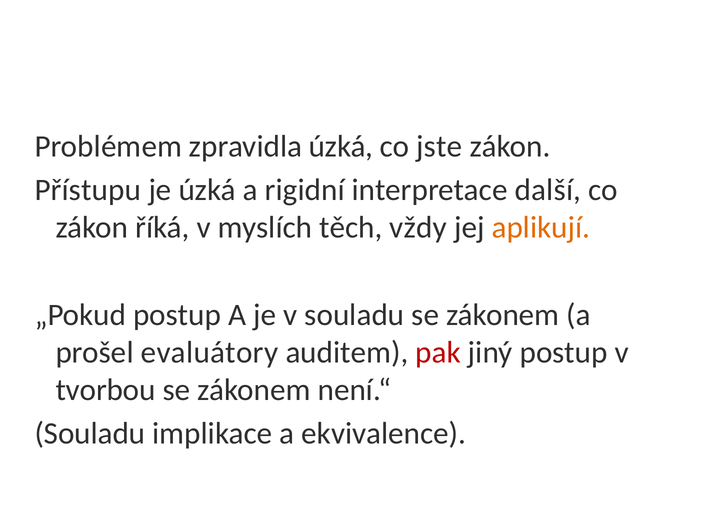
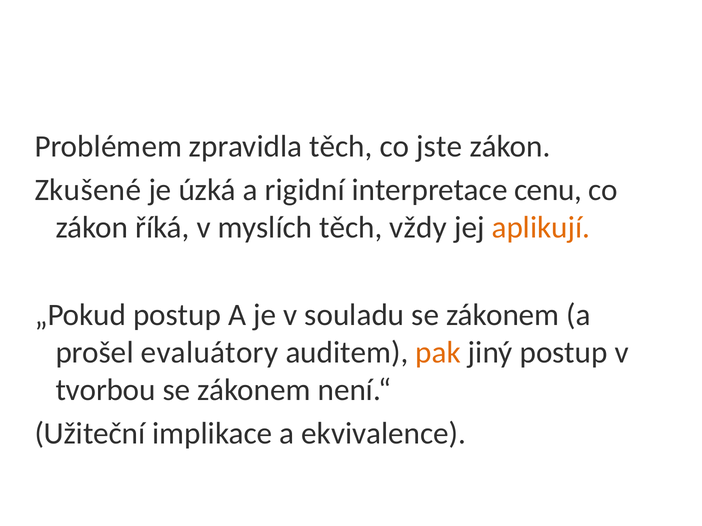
zpravidla úzká: úzká -> těch
Přístupu: Přístupu -> Zkušené
další: další -> cenu
pak colour: red -> orange
Souladu at (90, 434): Souladu -> Užiteční
